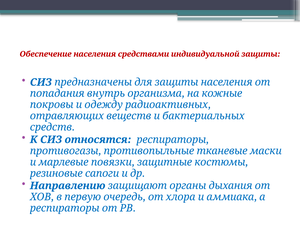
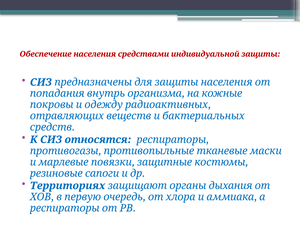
Направлению: Направлению -> Территориях
